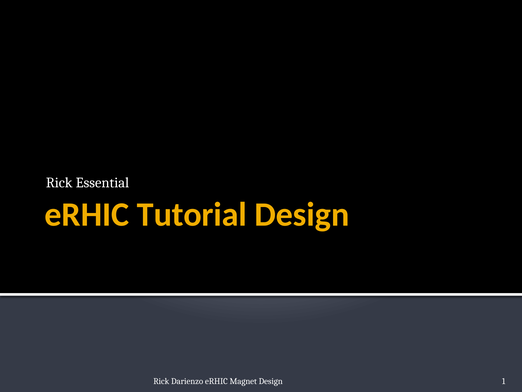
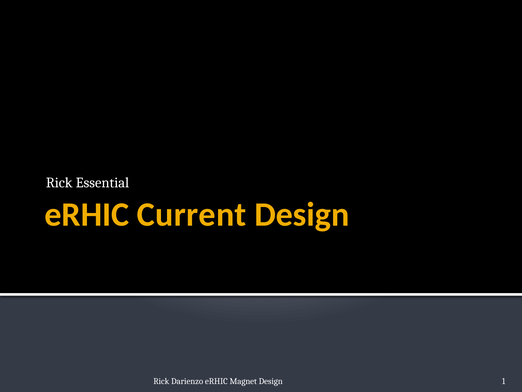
Tutorial: Tutorial -> Current
